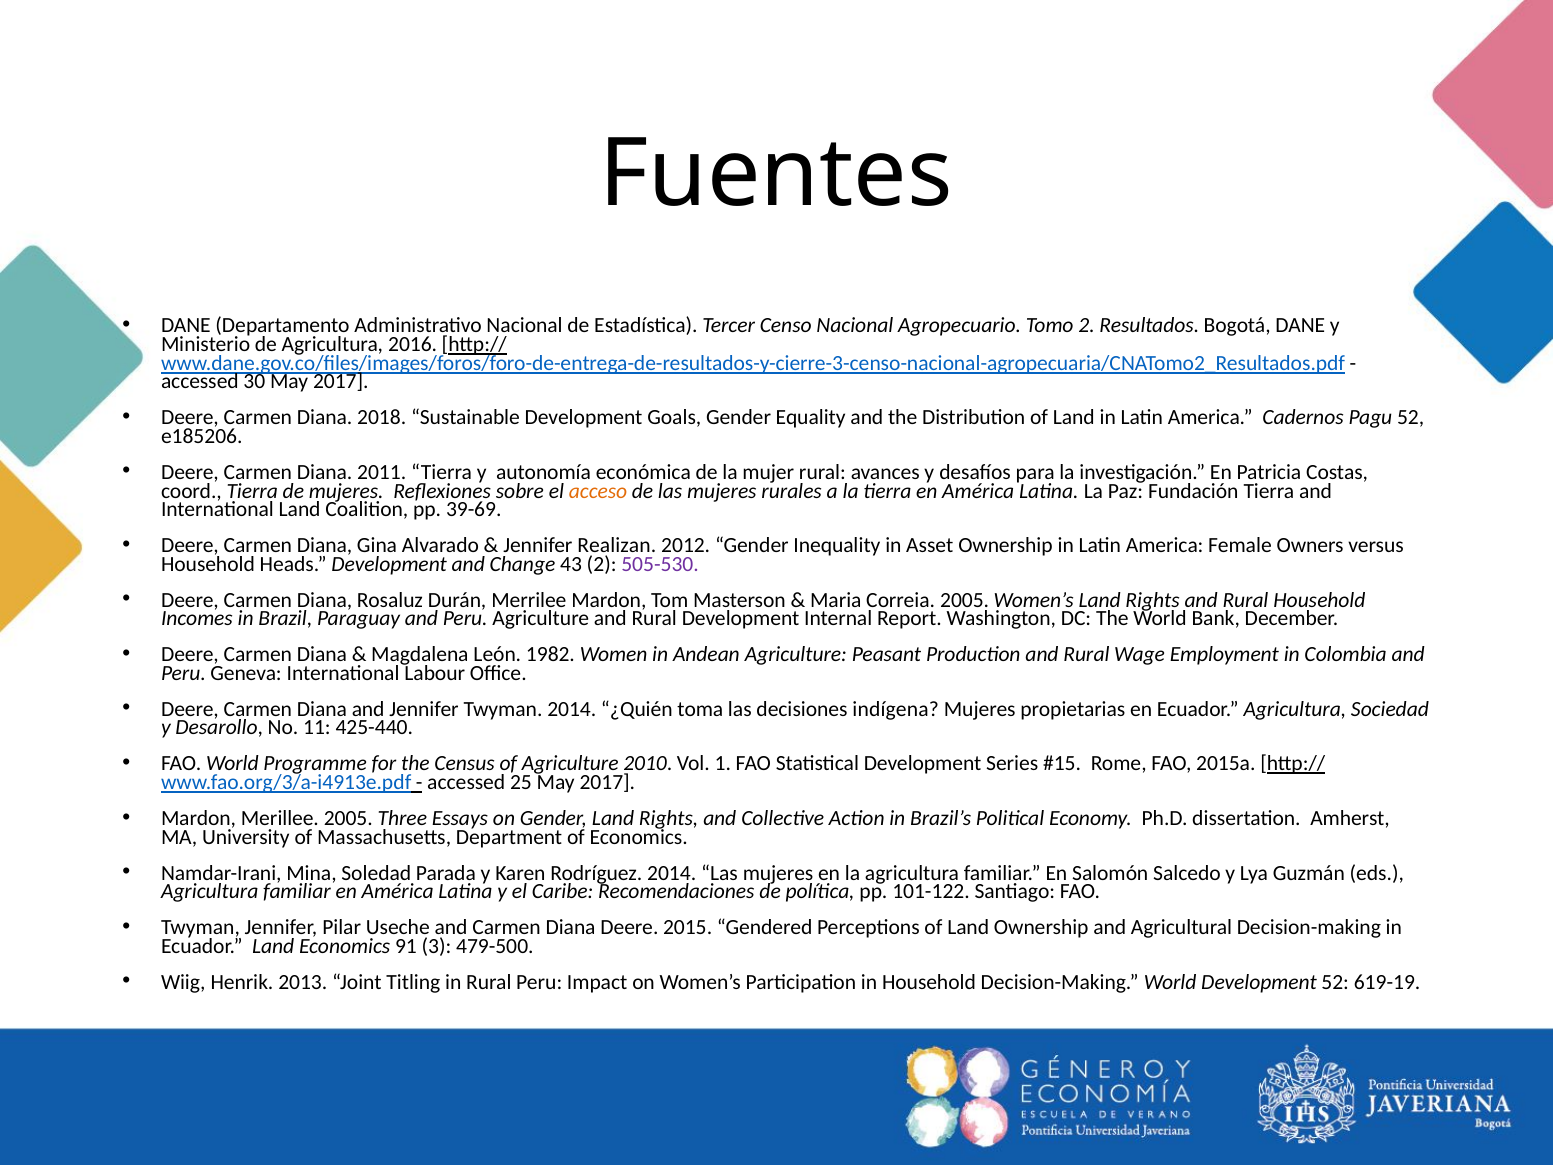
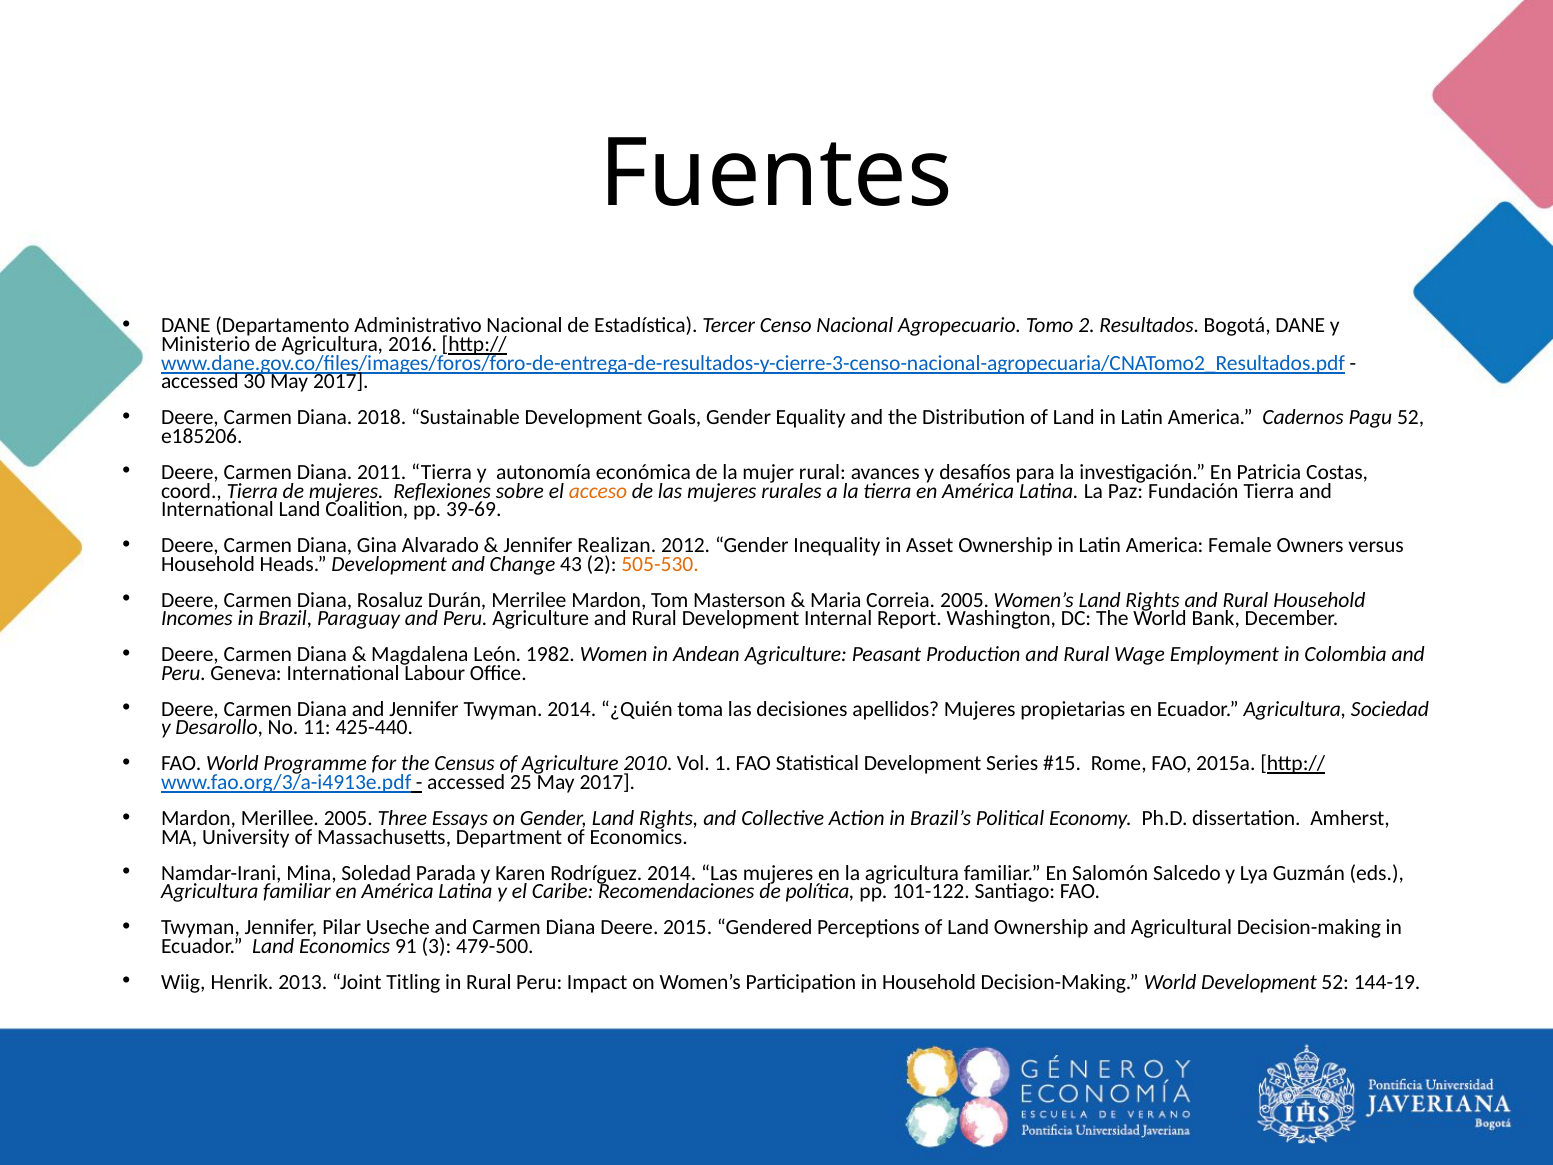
505-530 colour: purple -> orange
indígena: indígena -> apellidos
619-19: 619-19 -> 144-19
